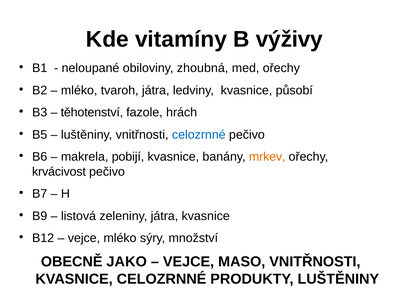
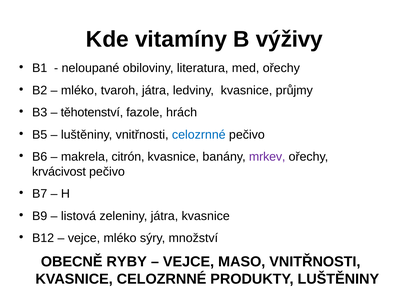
zhoubná: zhoubná -> literatura
působí: působí -> průjmy
pobijí: pobijí -> citrón
mrkev colour: orange -> purple
JAKO: JAKO -> RYBY
